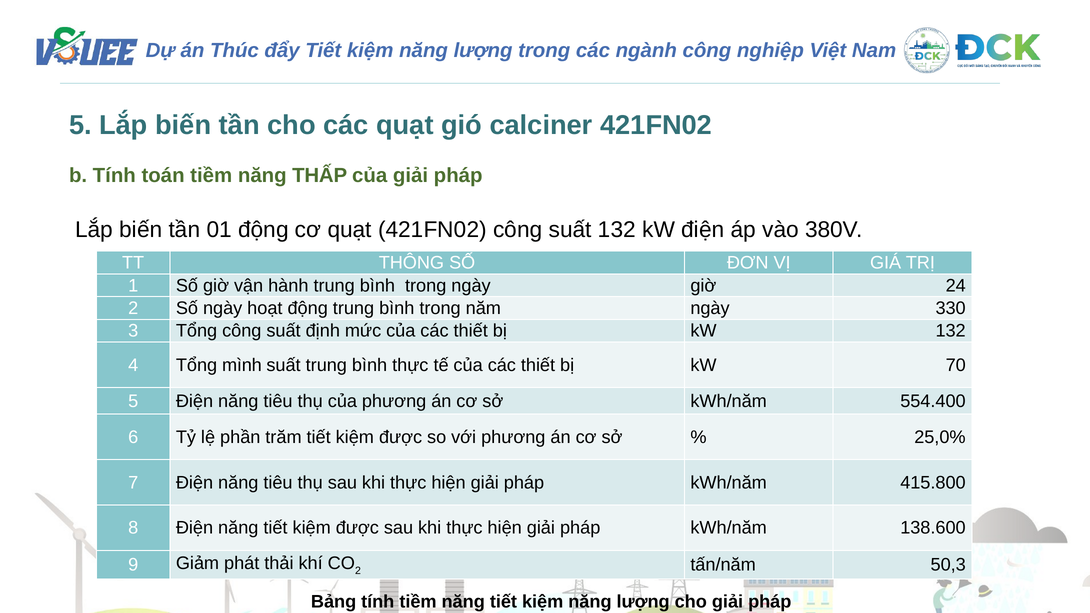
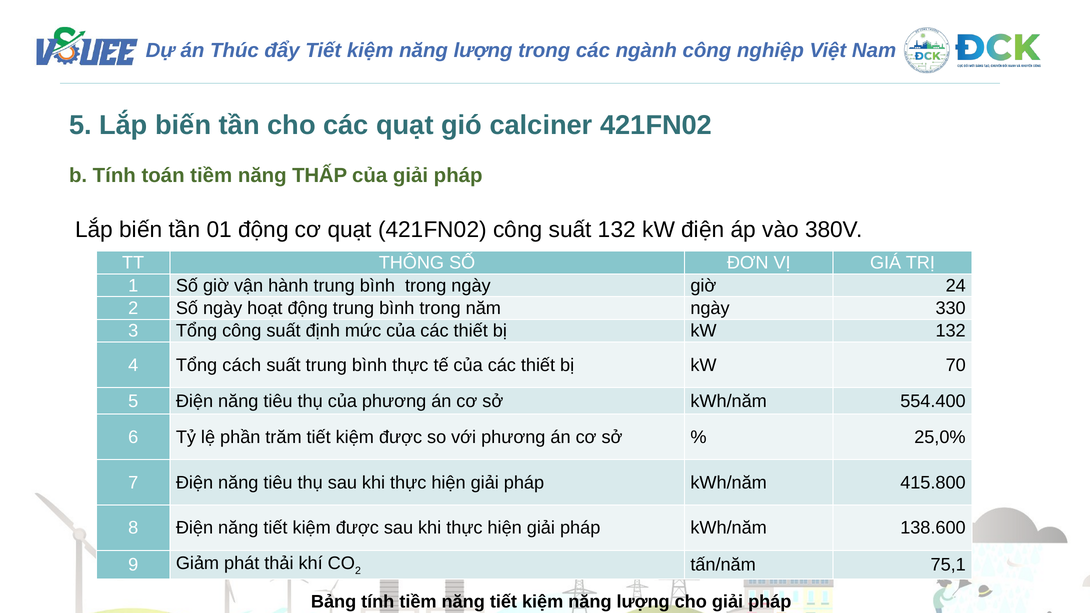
mình: mình -> cách
50,3: 50,3 -> 75,1
